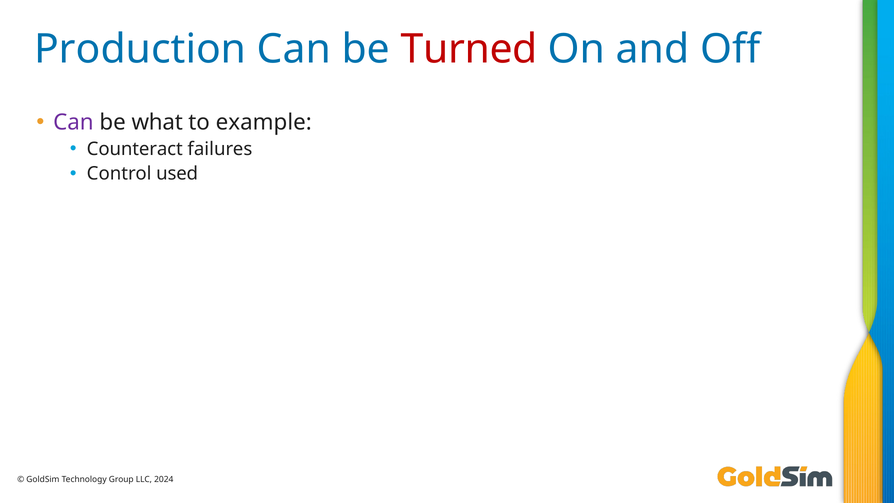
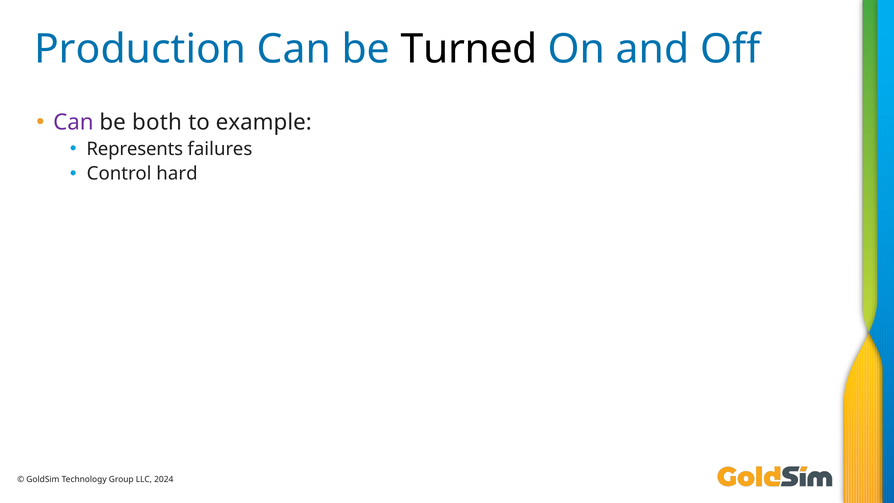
Turned colour: red -> black
what: what -> both
Counteract: Counteract -> Represents
used: used -> hard
